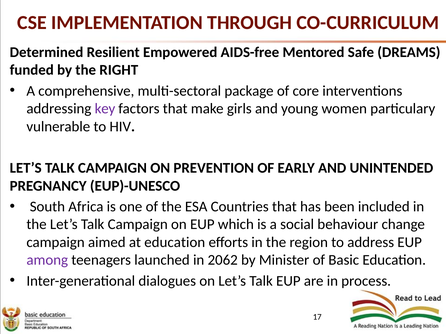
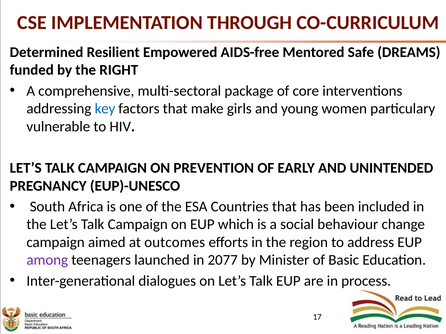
key colour: purple -> blue
at education: education -> outcomes
2062: 2062 -> 2077
